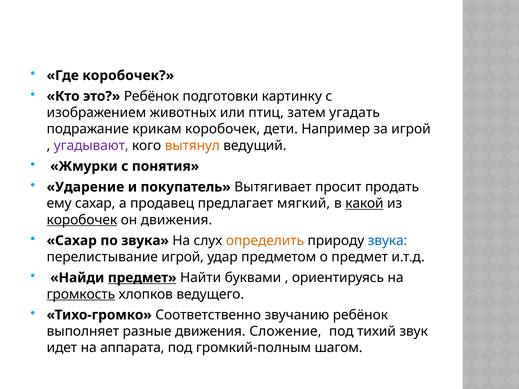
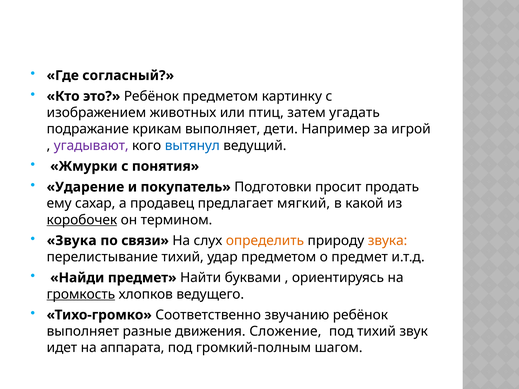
Где коробочек: коробочек -> согласный
Ребёнок подготовки: подготовки -> предметом
крикам коробочек: коробочек -> выполняет
вытянул colour: orange -> blue
Вытягивает: Вытягивает -> Подготовки
какой underline: present -> none
он движения: движения -> термином
Сахар at (72, 241): Сахар -> Звука
по звука: звука -> связи
звука at (388, 241) colour: blue -> orange
перелистывание игрой: игрой -> тихий
предмет at (142, 278) underline: present -> none
